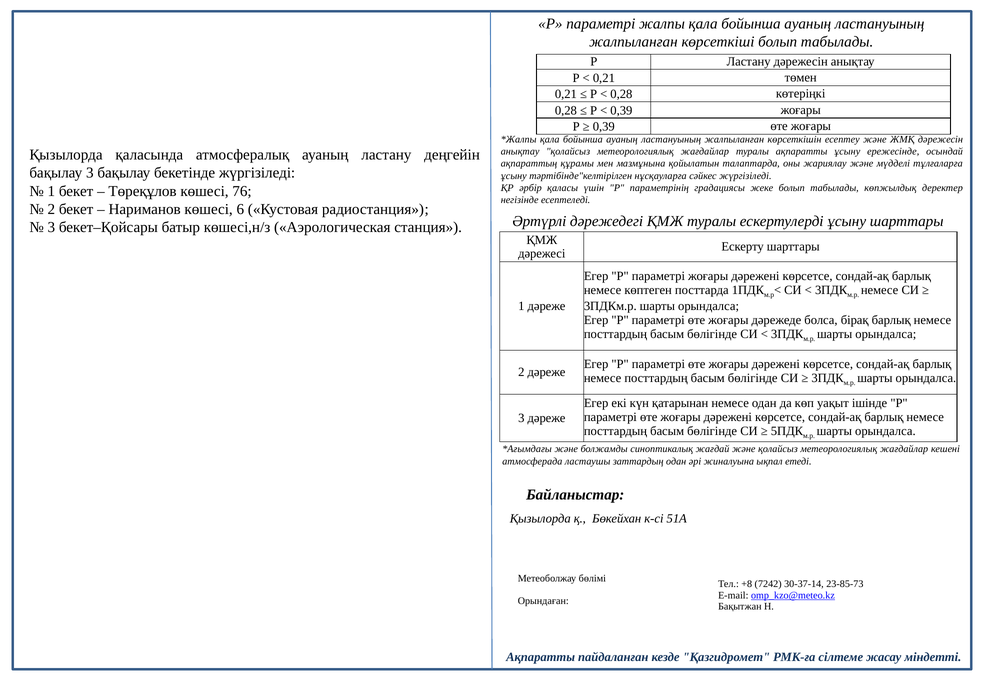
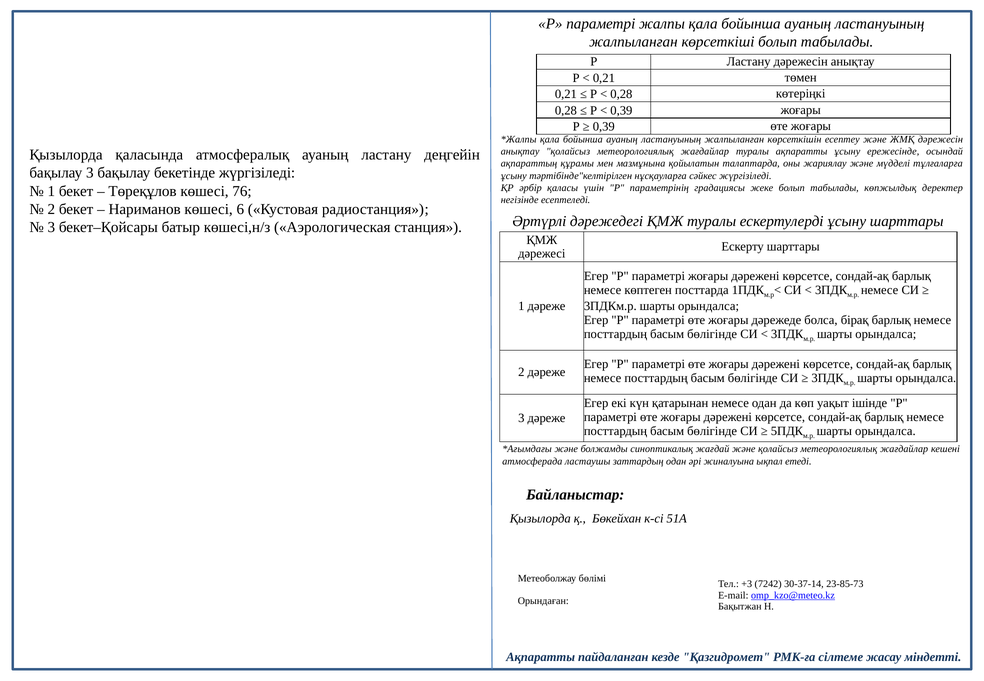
+8: +8 -> +3
